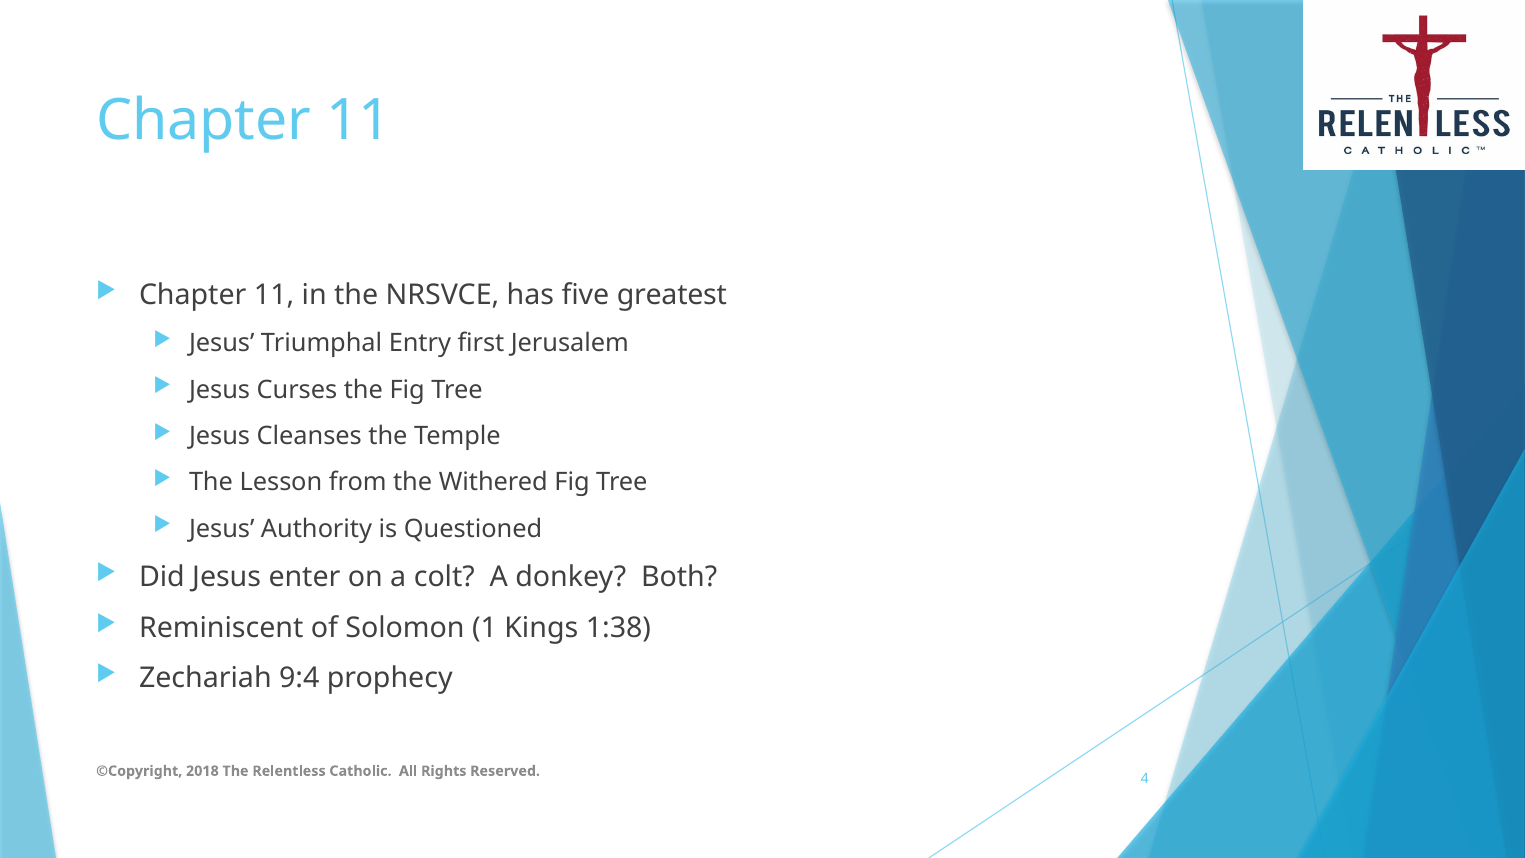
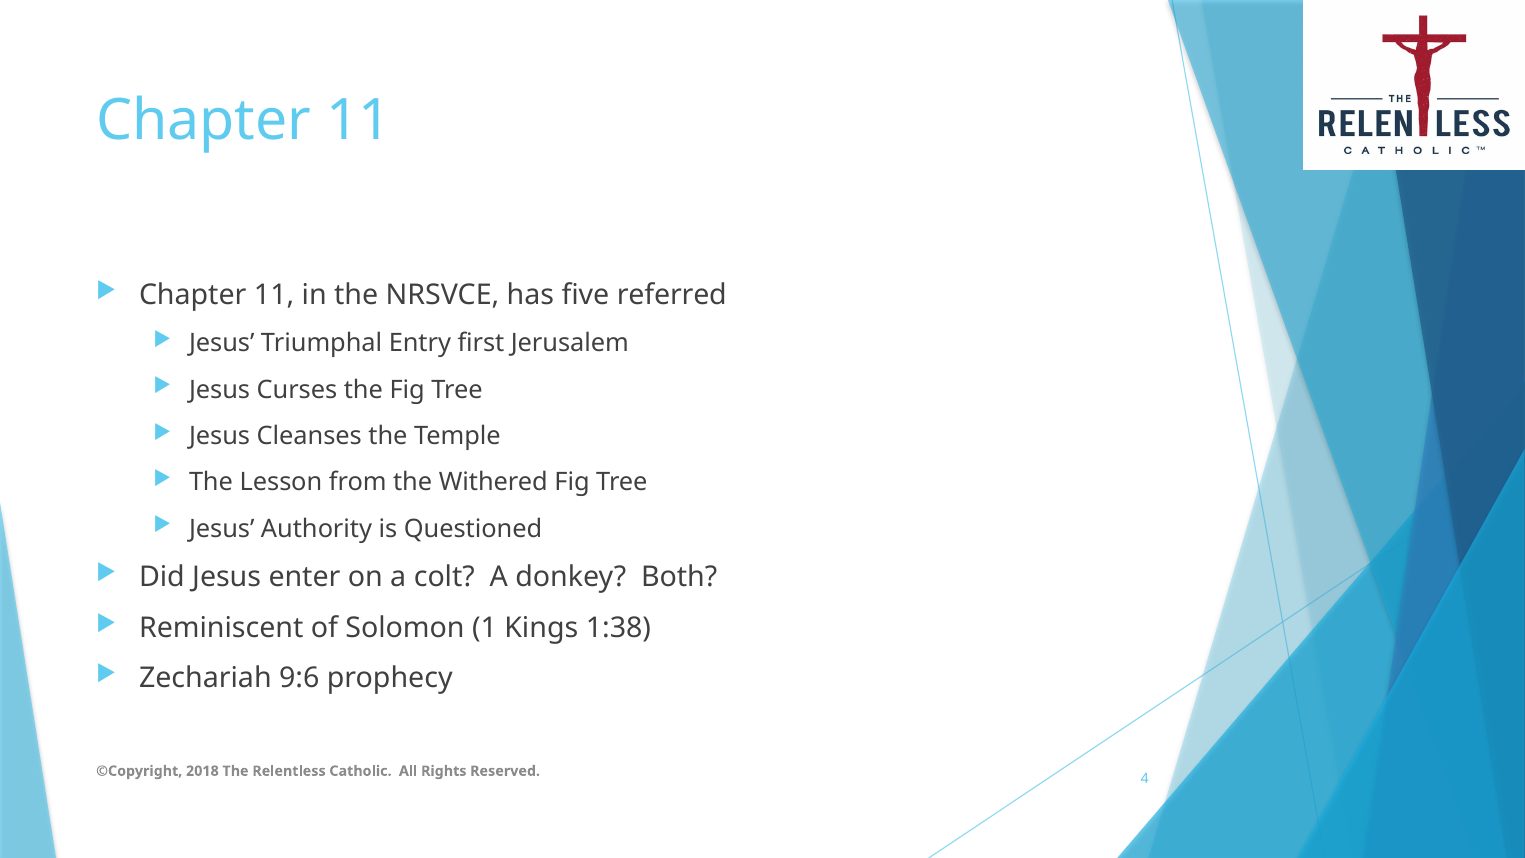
greatest: greatest -> referred
9:4: 9:4 -> 9:6
